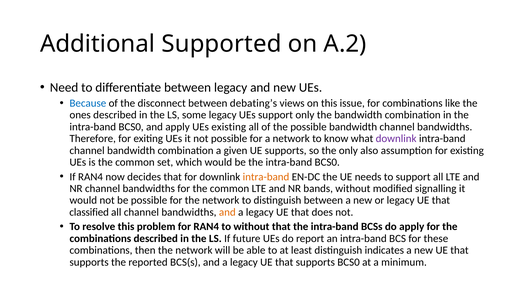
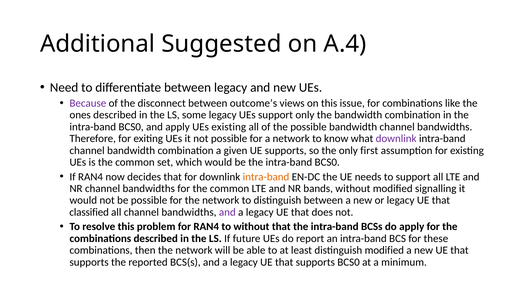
Supported: Supported -> Suggested
A.2: A.2 -> A.4
Because colour: blue -> purple
debating’s: debating’s -> outcome’s
also: also -> first
and at (227, 212) colour: orange -> purple
distinguish indicates: indicates -> modified
